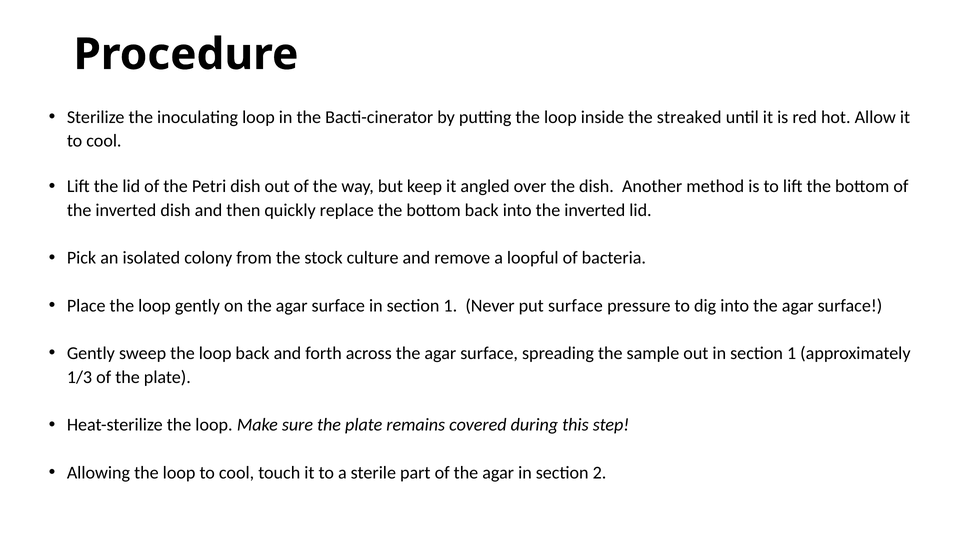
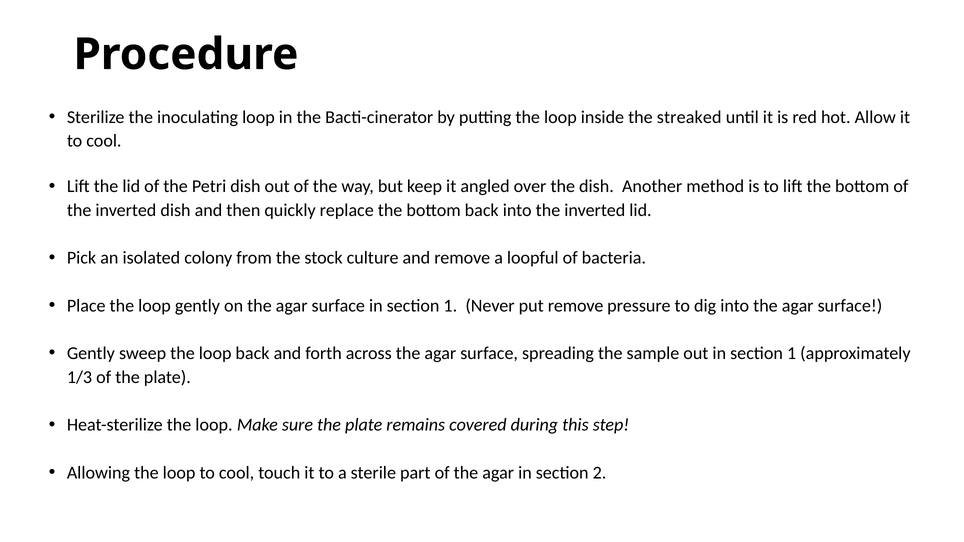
put surface: surface -> remove
